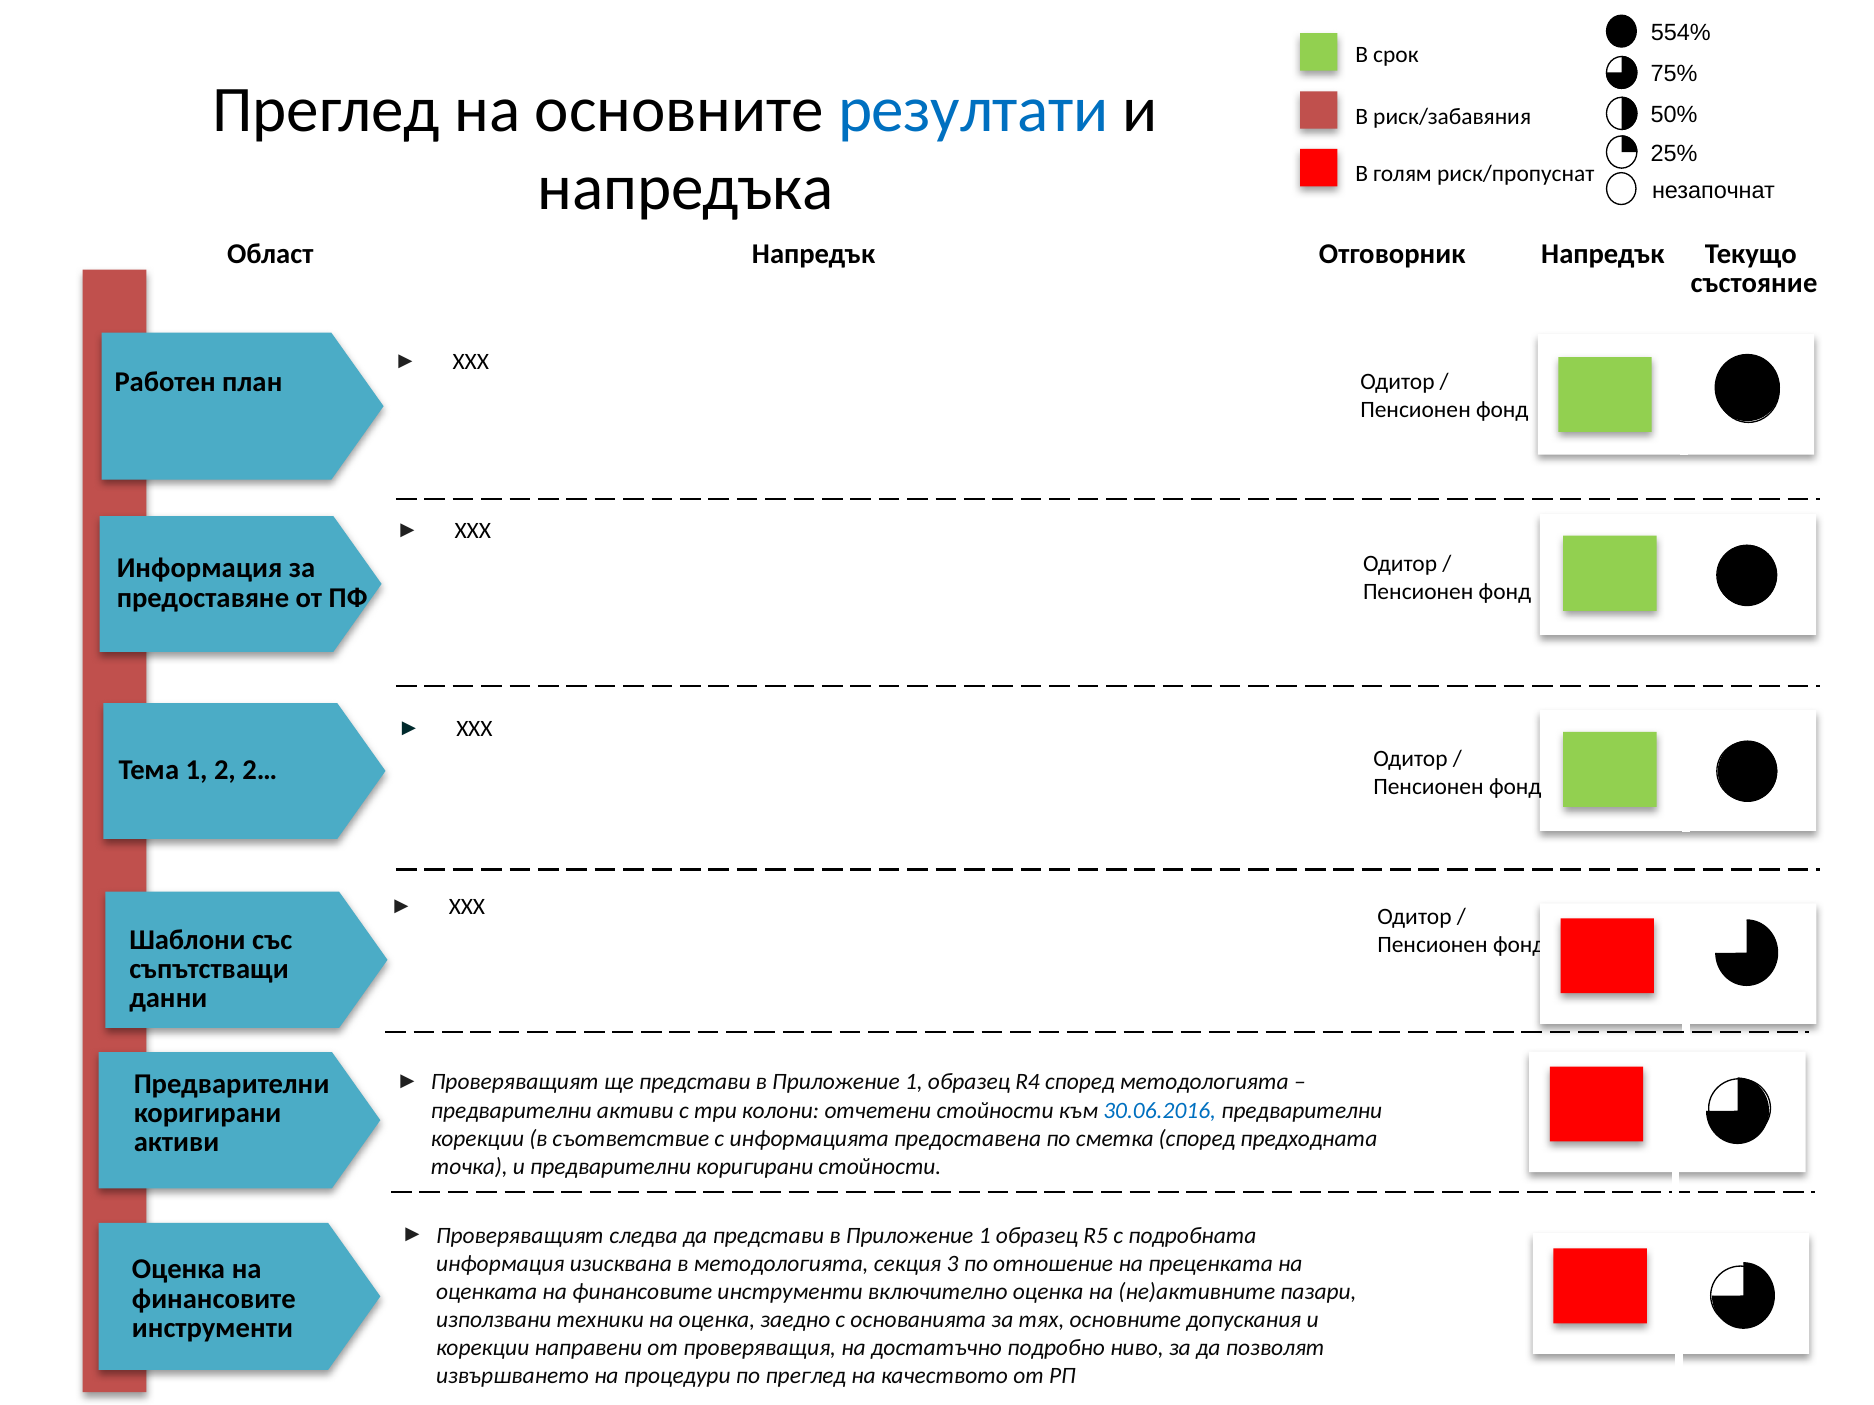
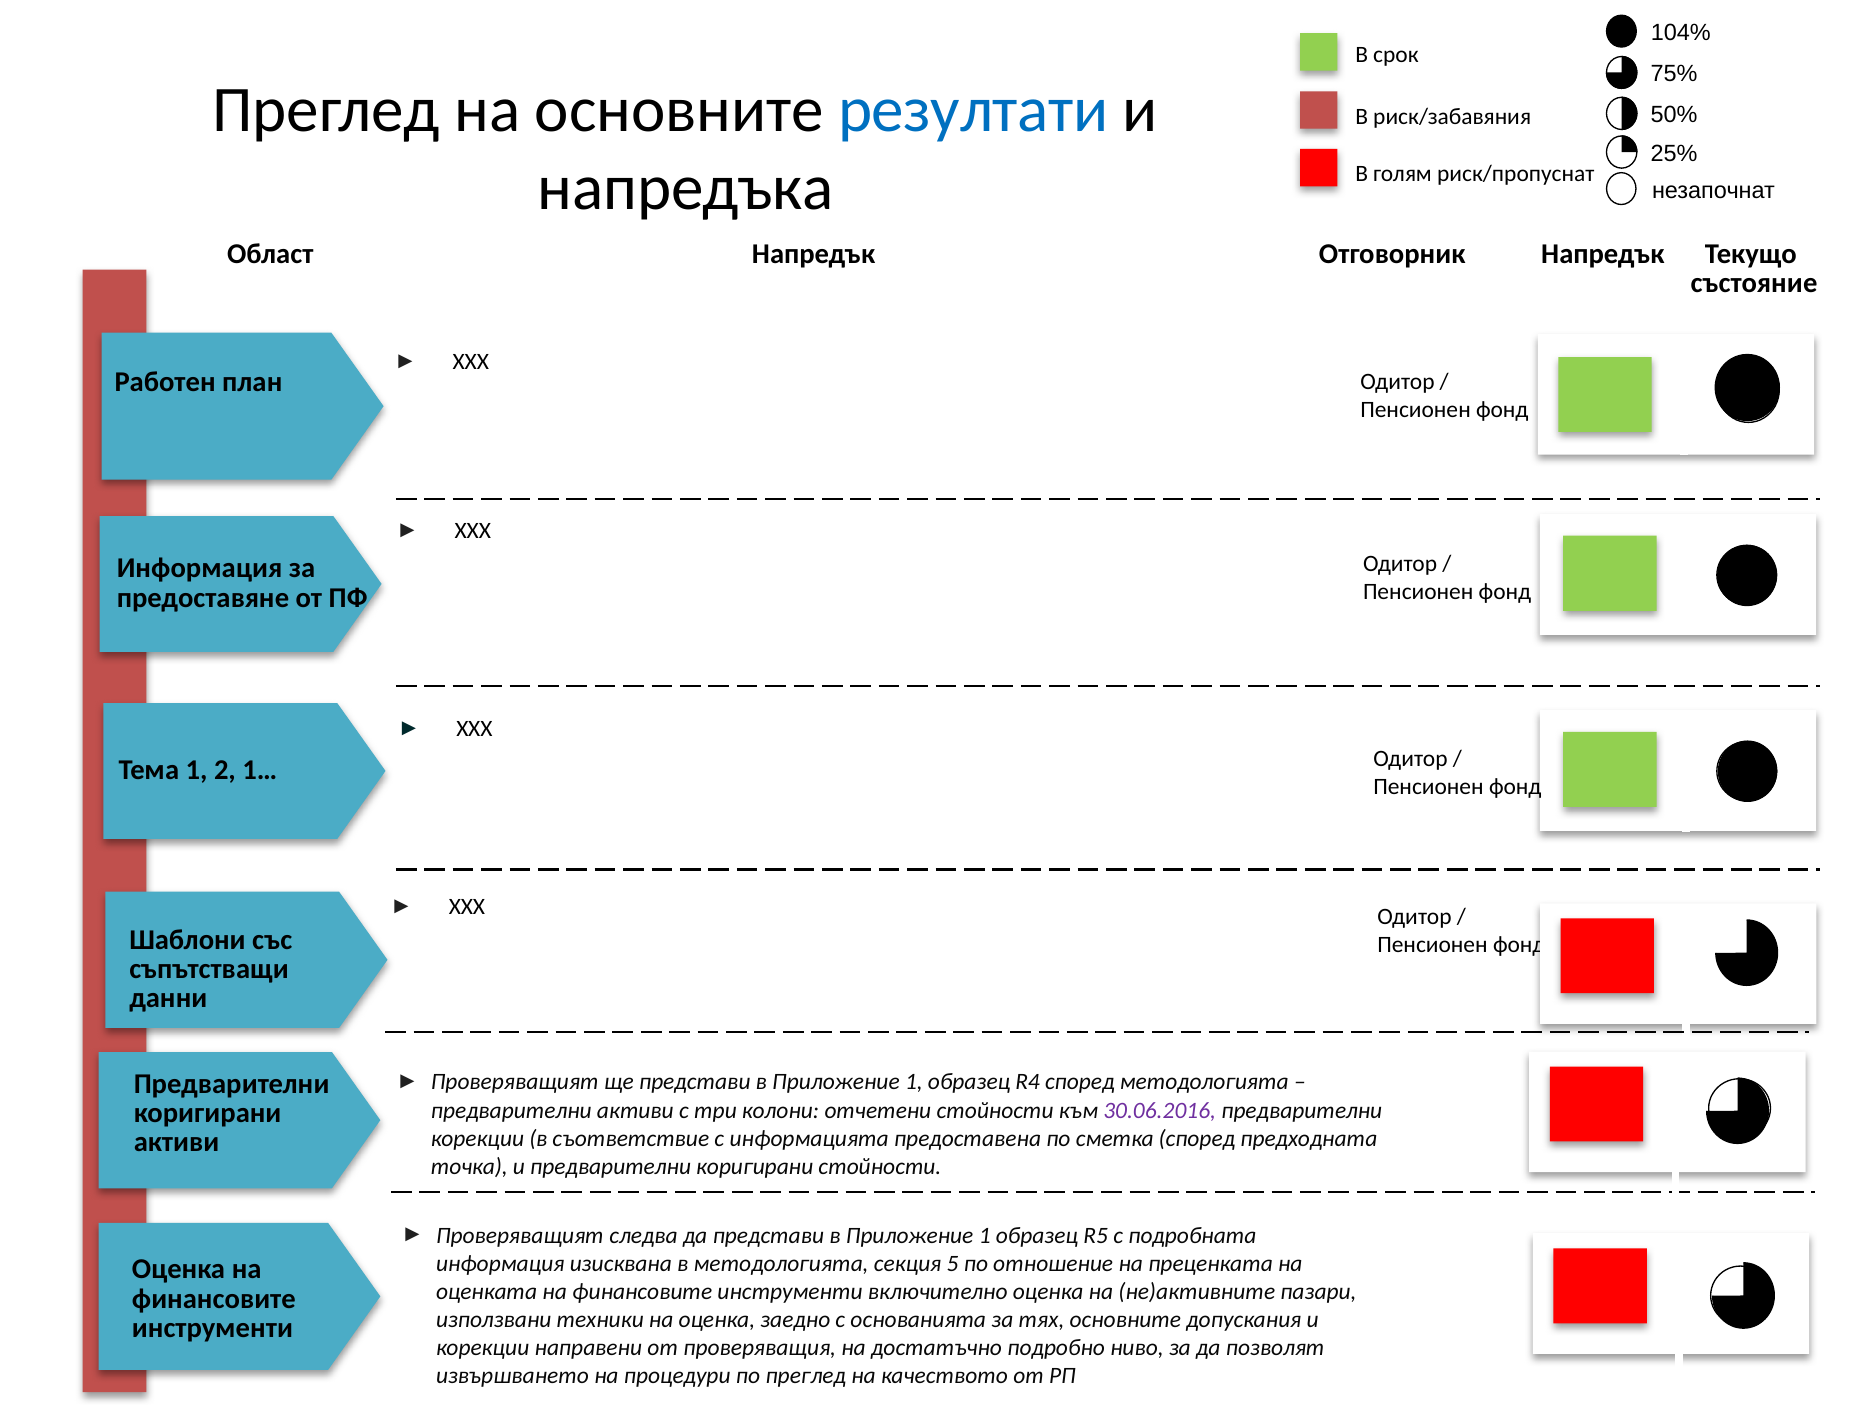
554%: 554% -> 104%
2…: 2… -> 1…
30.06.2016 colour: blue -> purple
3: 3 -> 5
